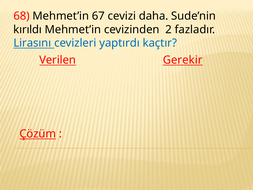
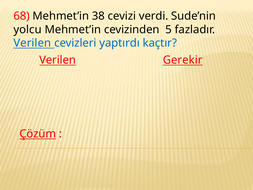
67: 67 -> 38
daha: daha -> verdi
kırıldı: kırıldı -> yolcu
2: 2 -> 5
Lirasını at (32, 43): Lirasını -> Verilen
